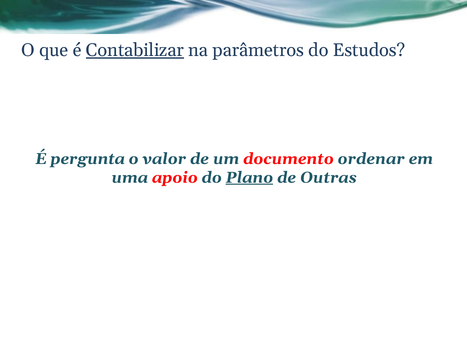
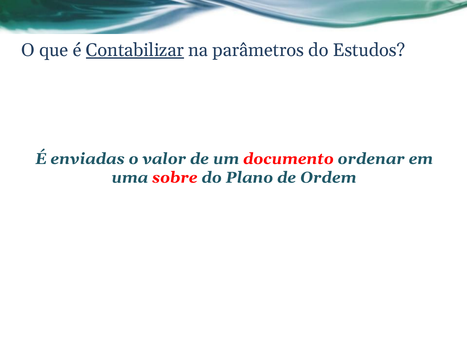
pergunta: pergunta -> enviadas
apoio: apoio -> sobre
Plano underline: present -> none
Outras: Outras -> Ordem
